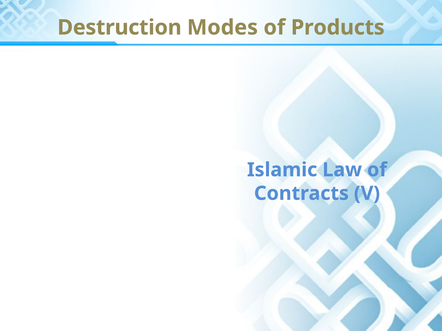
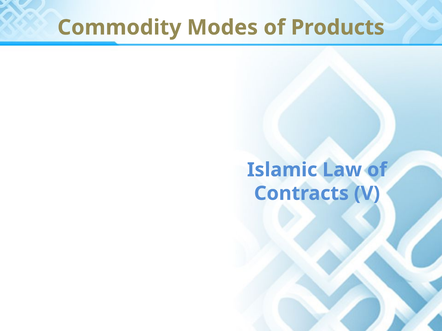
Destruction: Destruction -> Commodity
